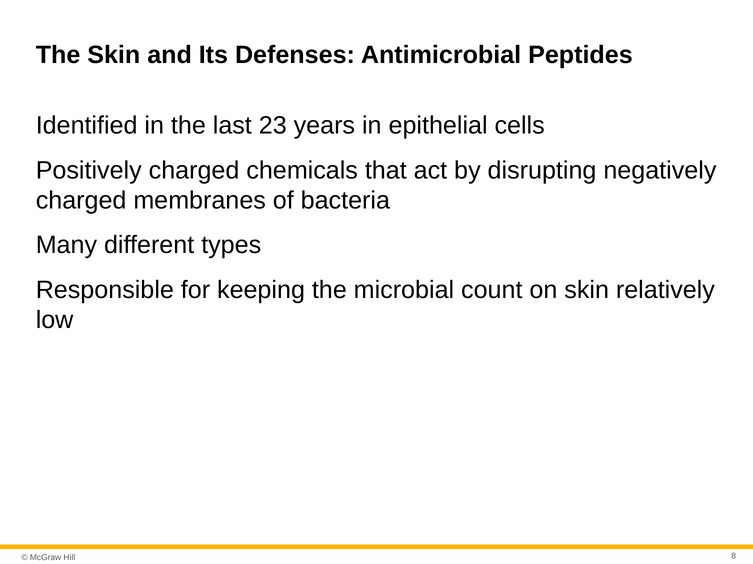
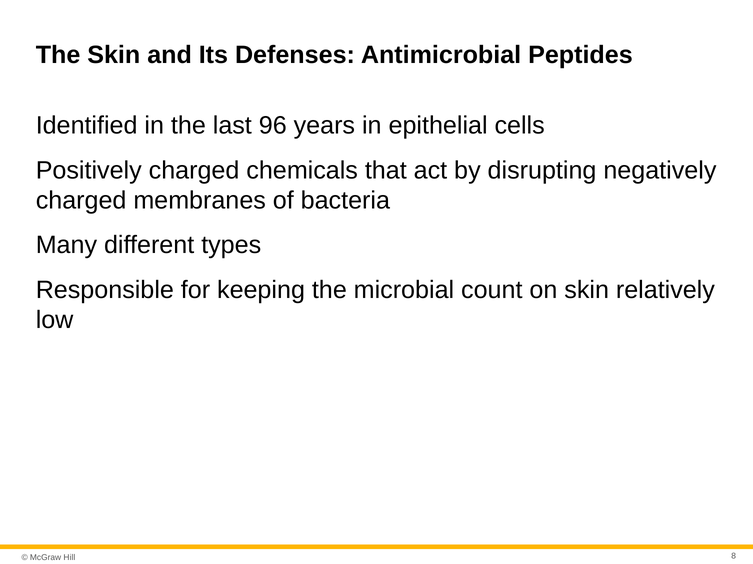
23: 23 -> 96
